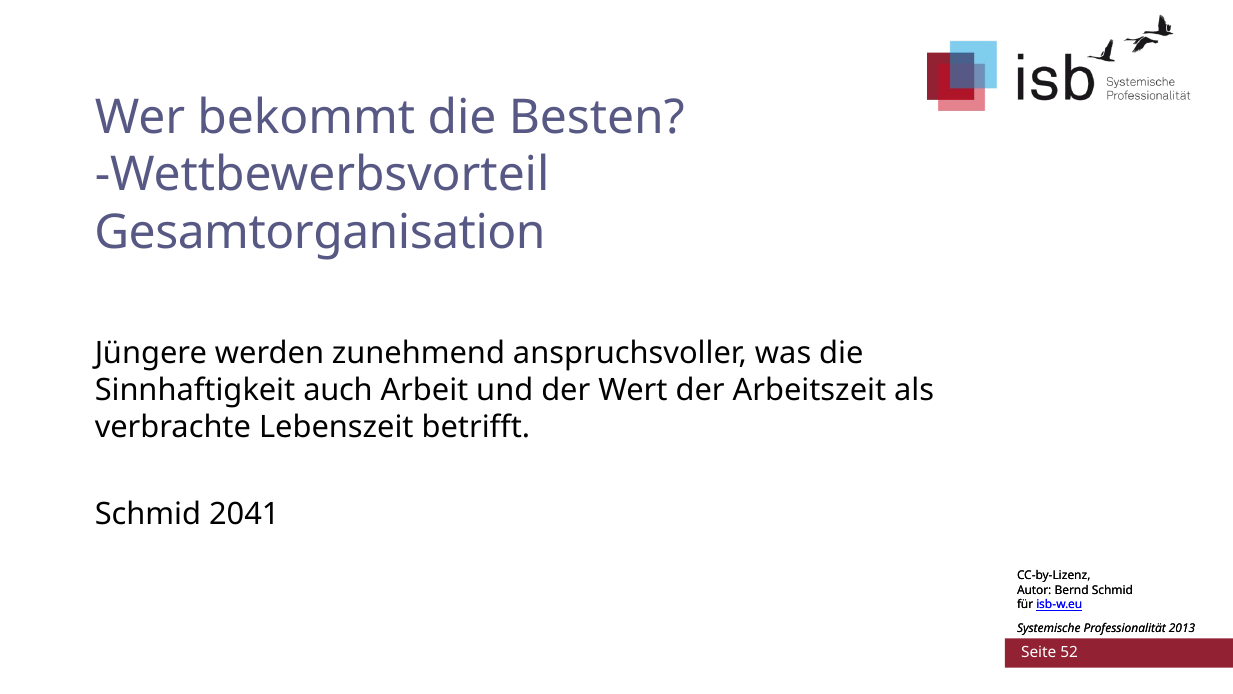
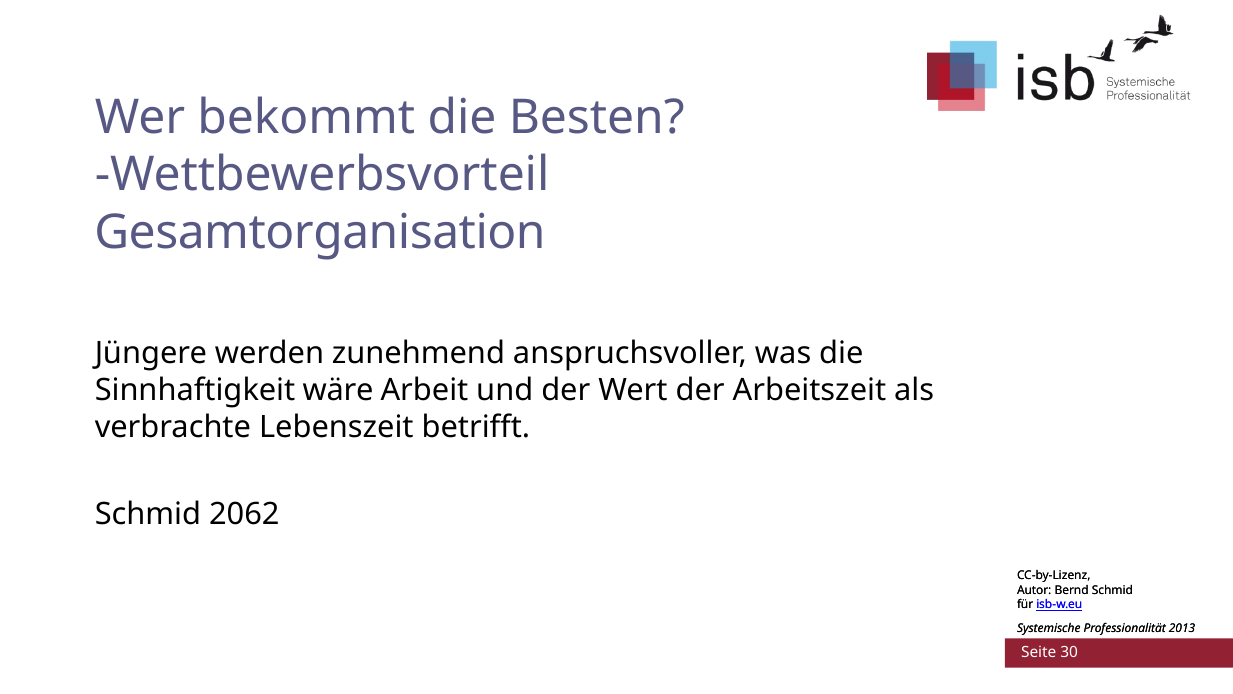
auch: auch -> wäre
2041: 2041 -> 2062
52: 52 -> 30
